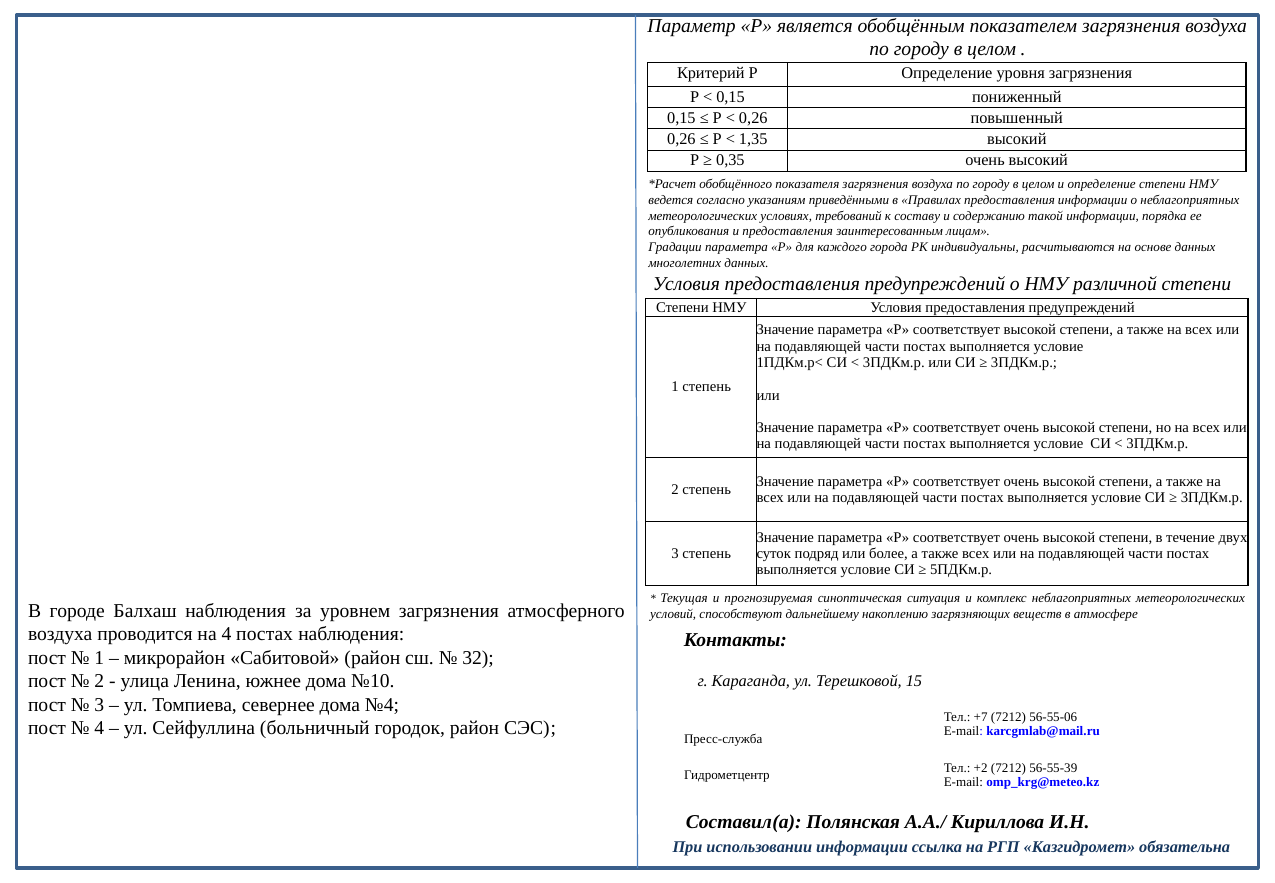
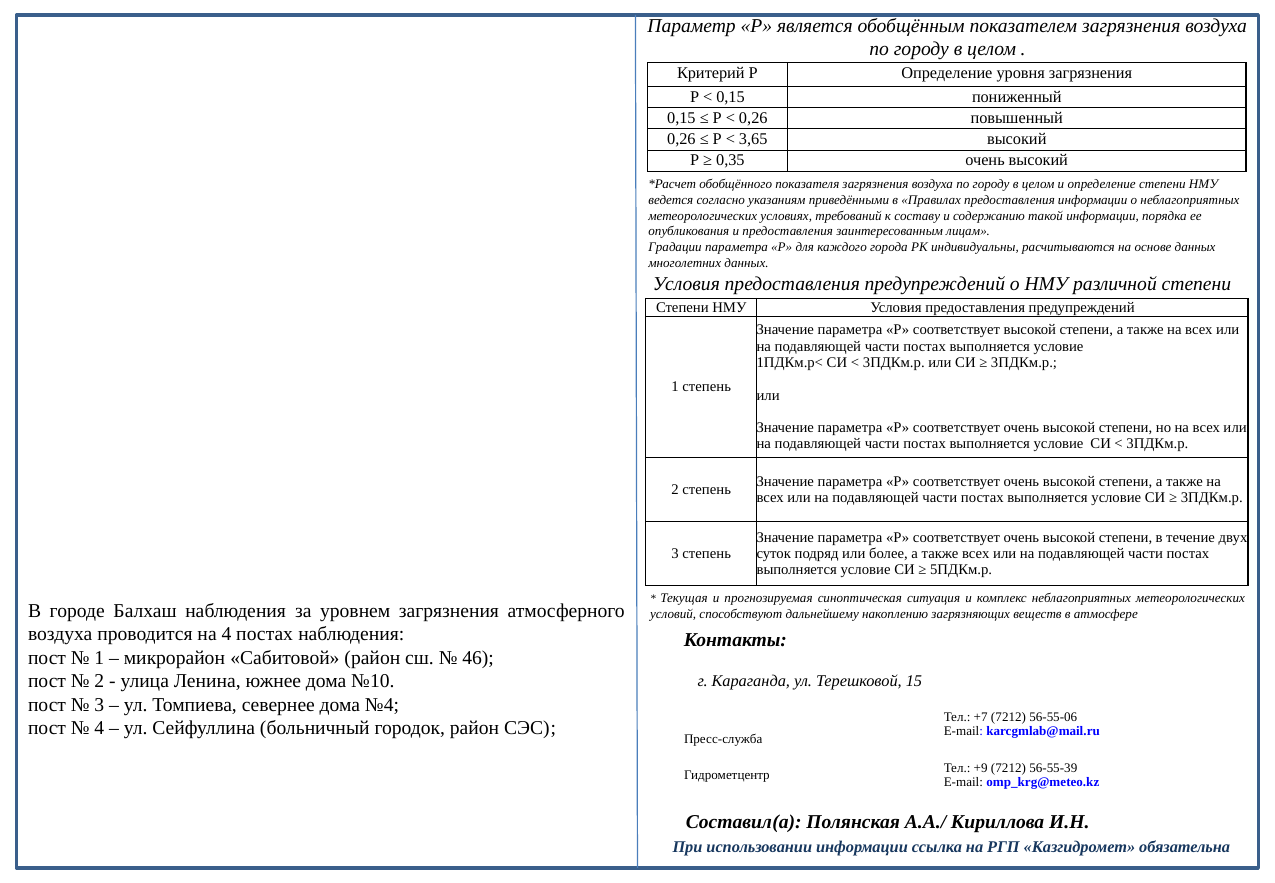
1,35: 1,35 -> 3,65
32: 32 -> 46
+2: +2 -> +9
